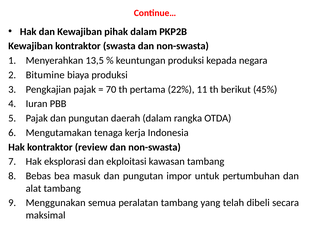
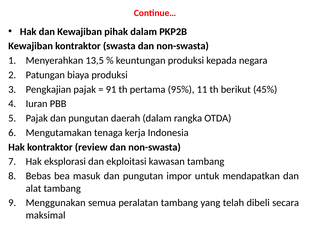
Bitumine: Bitumine -> Patungan
70: 70 -> 91
22%: 22% -> 95%
pertumbuhan: pertumbuhan -> mendapatkan
